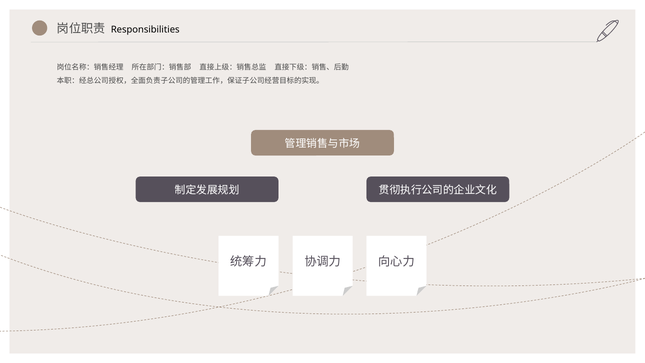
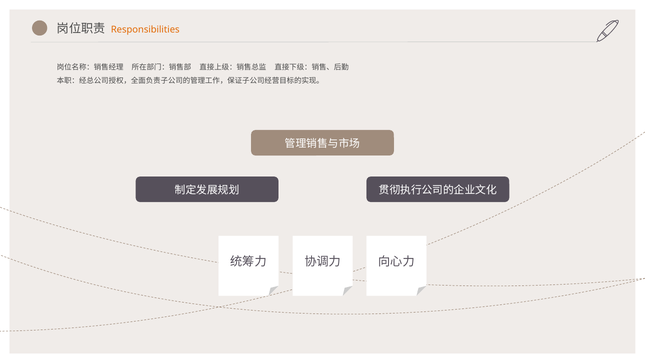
Responsibilities colour: black -> orange
